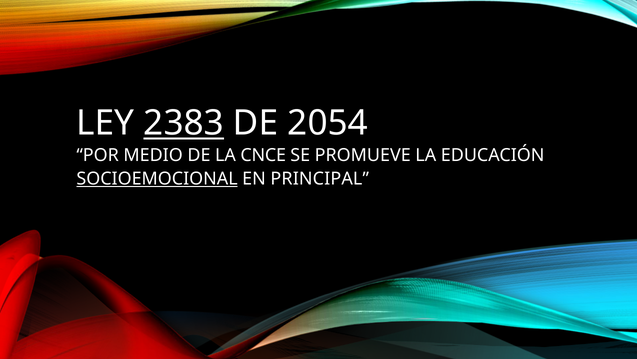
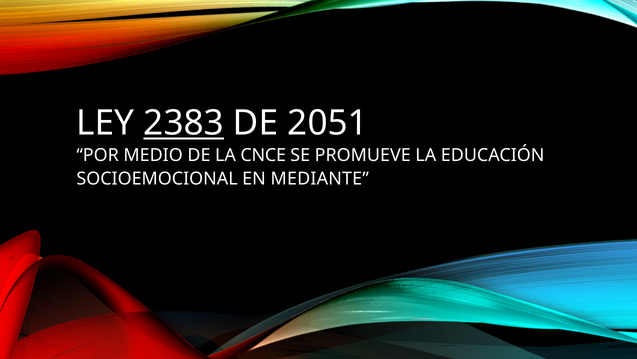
2054: 2054 -> 2051
SOCIOEMOCIONAL underline: present -> none
PRINCIPAL: PRINCIPAL -> MEDIANTE
